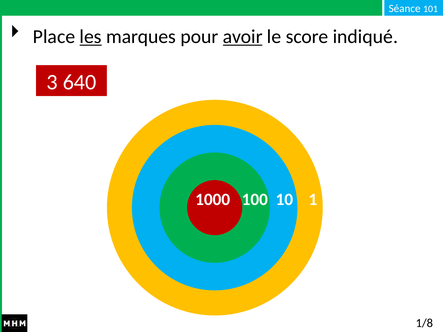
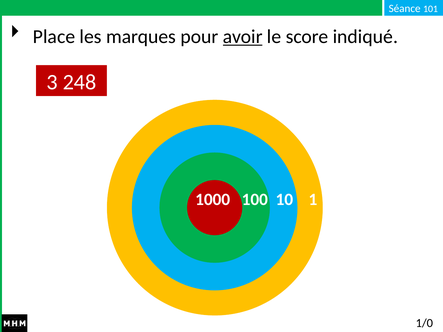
les underline: present -> none
640: 640 -> 248
1/8: 1/8 -> 1/0
